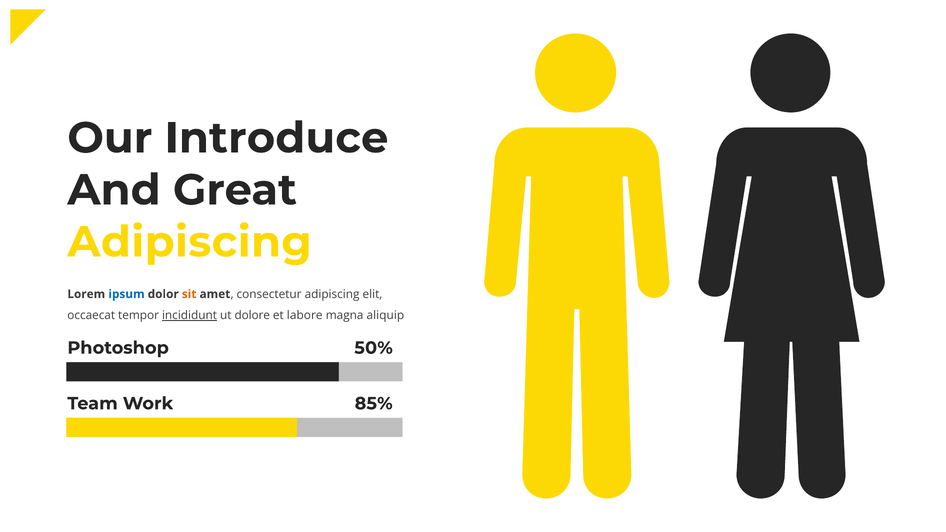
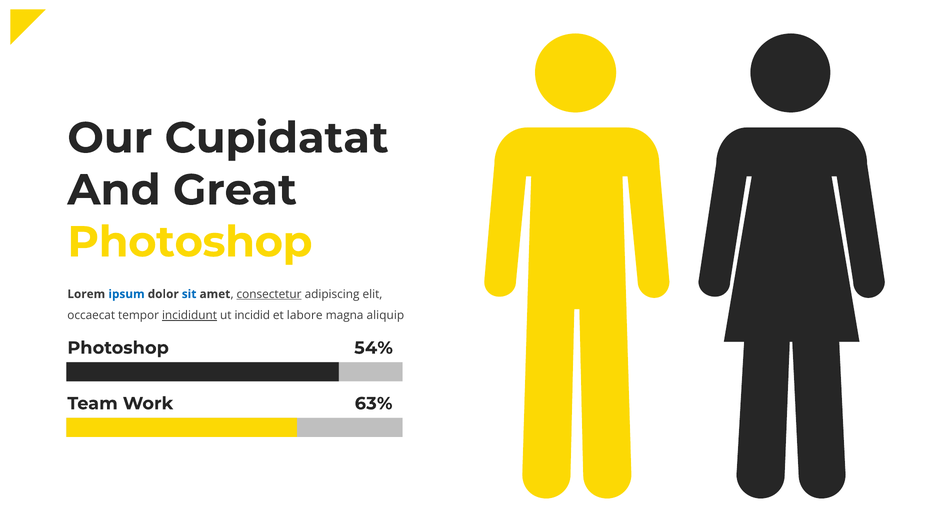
Introduce: Introduce -> Cupidatat
Adipiscing at (190, 242): Adipiscing -> Photoshop
sit colour: orange -> blue
consectetur underline: none -> present
dolore: dolore -> incidid
50%: 50% -> 54%
85%: 85% -> 63%
